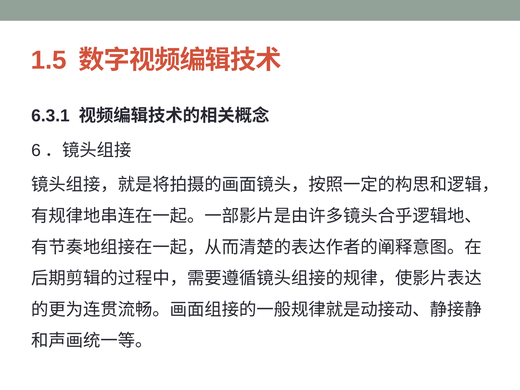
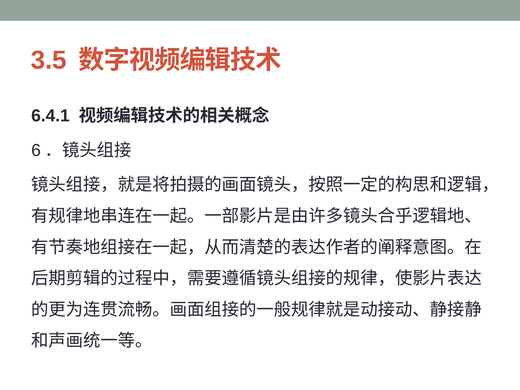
1.5: 1.5 -> 3.5
6.3.1: 6.3.1 -> 6.4.1
